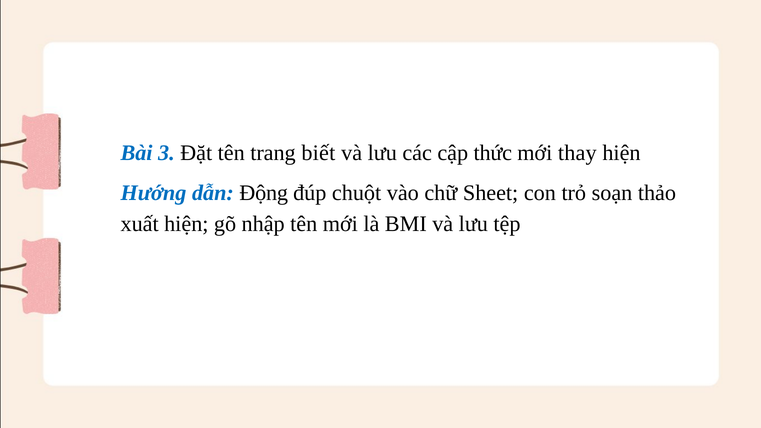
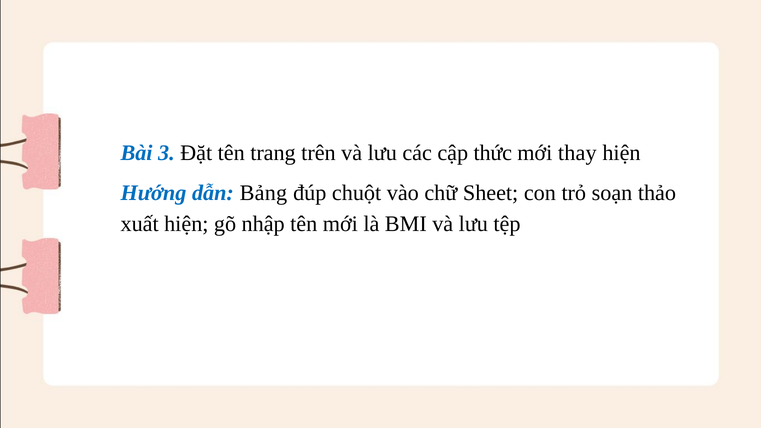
biết: biết -> trên
Động: Động -> Bảng
